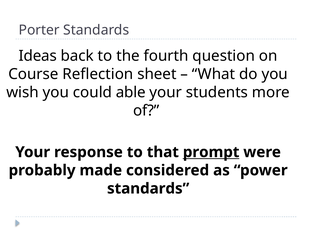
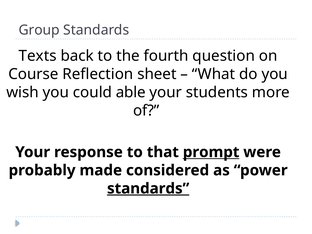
Porter: Porter -> Group
Ideas: Ideas -> Texts
standards at (148, 189) underline: none -> present
